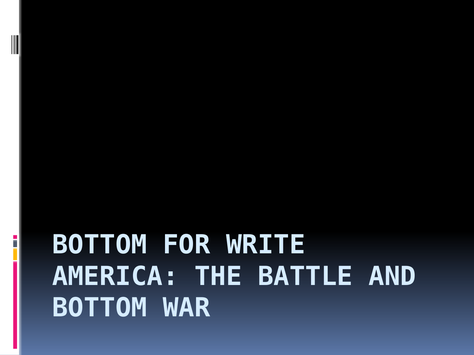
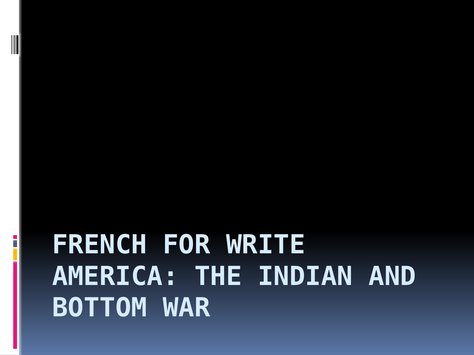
BOTTOM at (100, 245): BOTTOM -> FRENCH
BATTLE: BATTLE -> INDIAN
